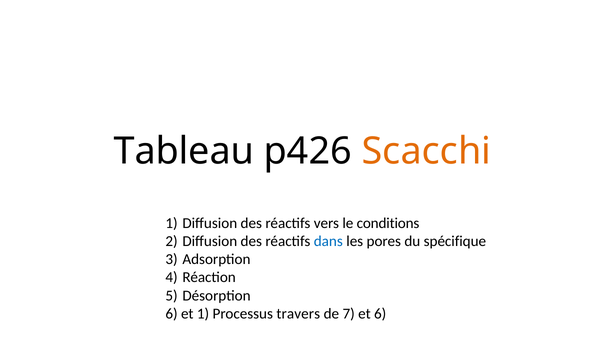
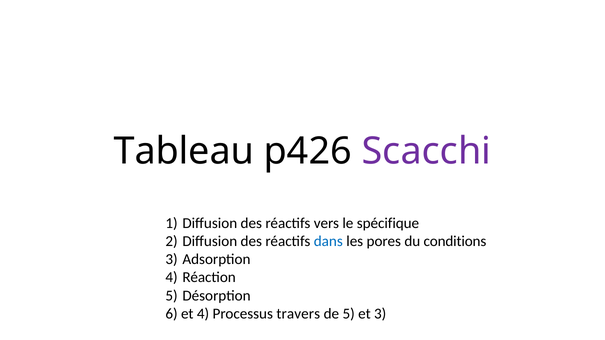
Scacchi colour: orange -> purple
conditions: conditions -> spécifique
spécifique: spécifique -> conditions
et 1: 1 -> 4
de 7: 7 -> 5
et 6: 6 -> 3
